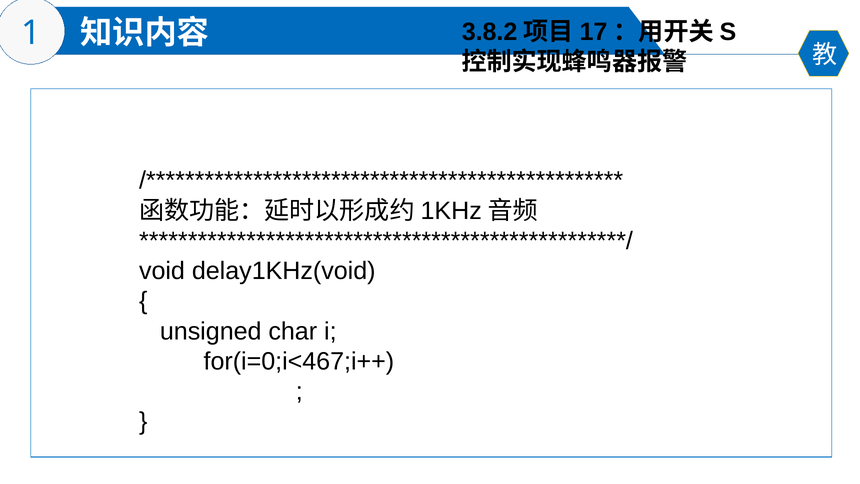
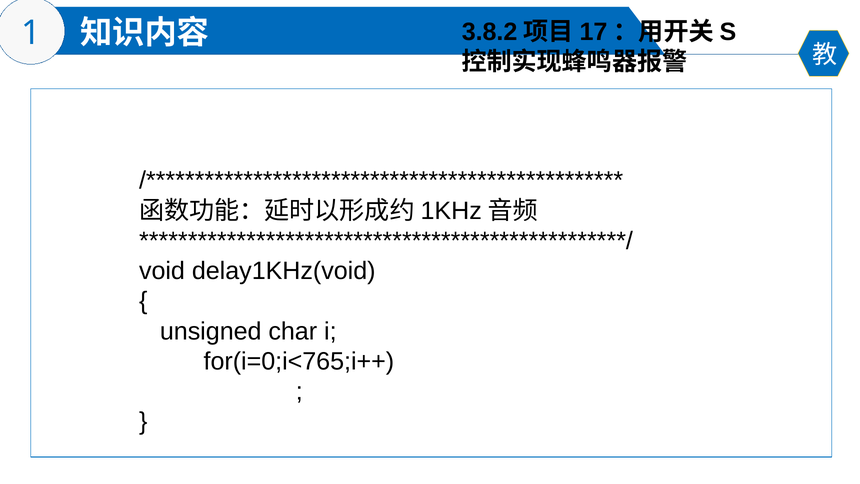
for(i=0;i<467;i++: for(i=0;i<467;i++ -> for(i=0;i<765;i++
